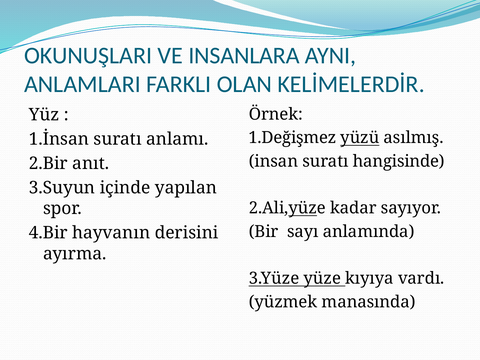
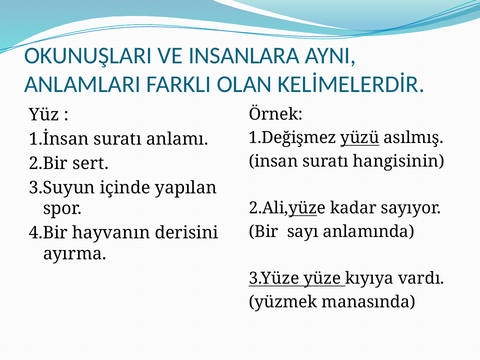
hangisinde: hangisinde -> hangisinin
anıt: anıt -> sert
